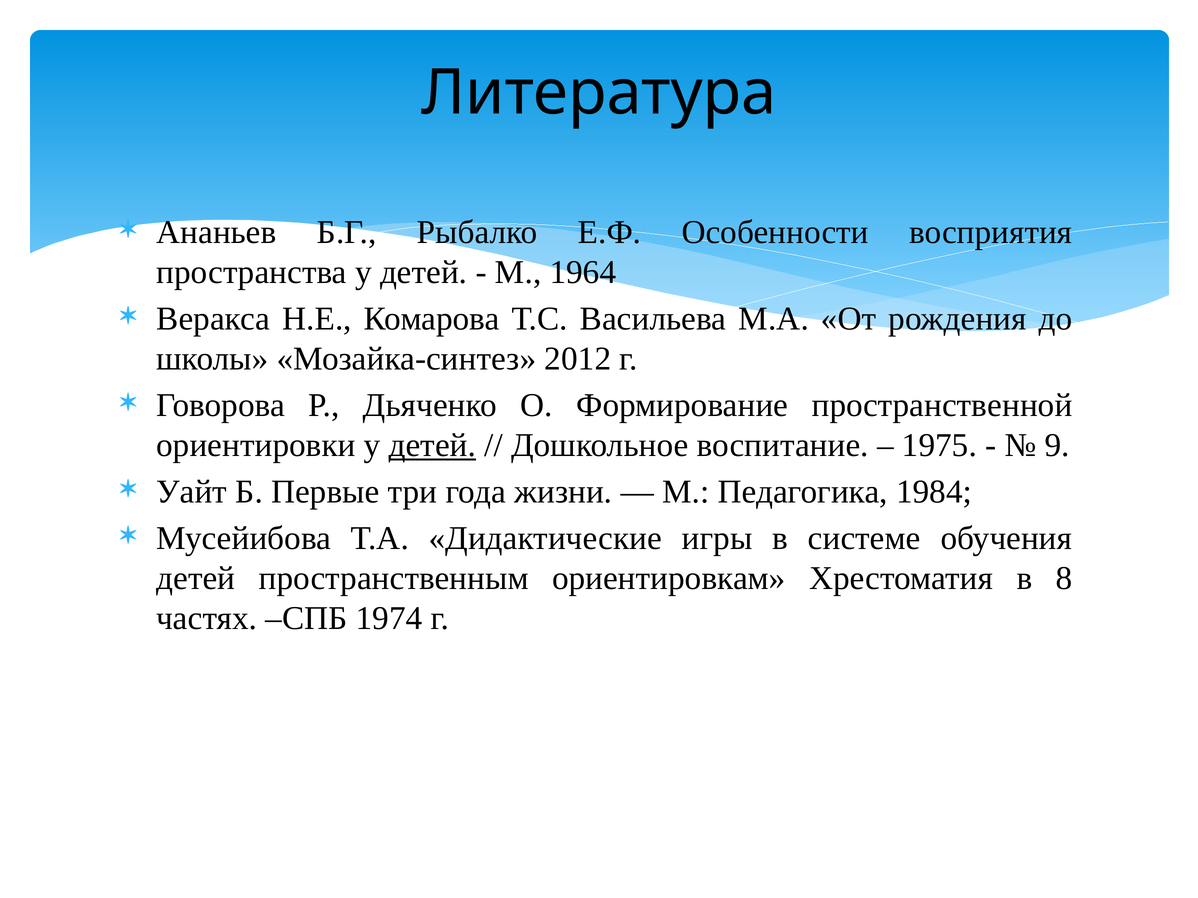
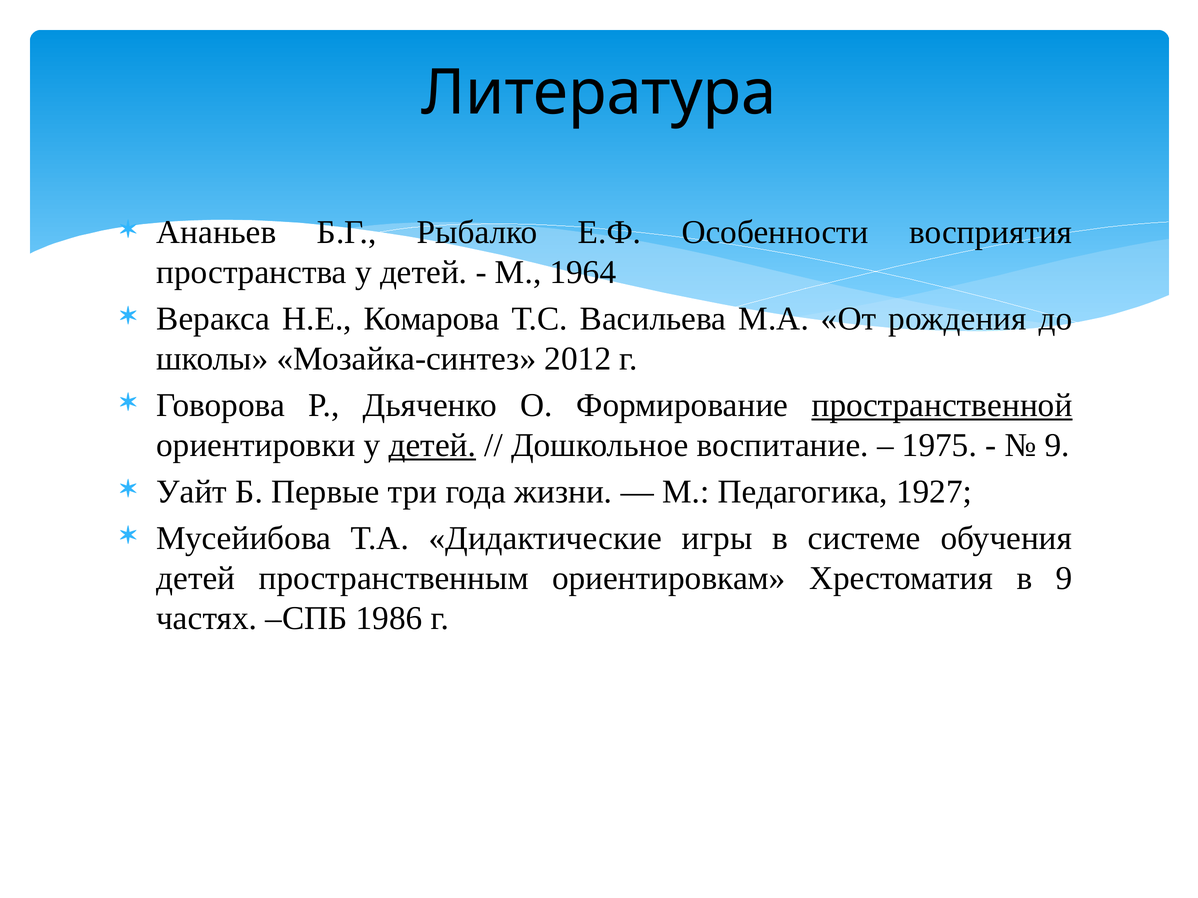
пространственной underline: none -> present
1984: 1984 -> 1927
в 8: 8 -> 9
1974: 1974 -> 1986
